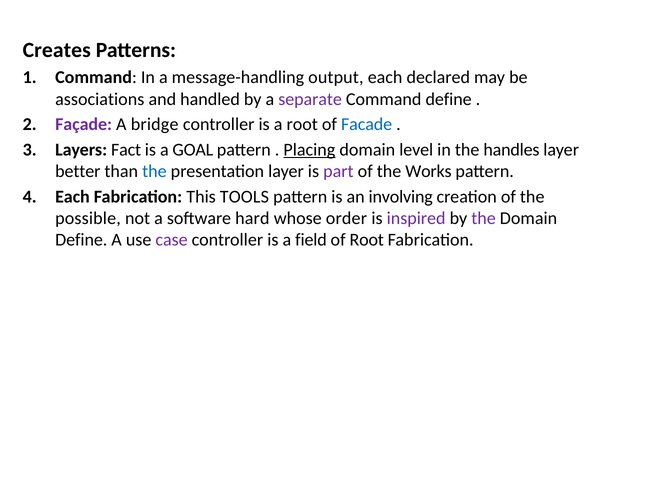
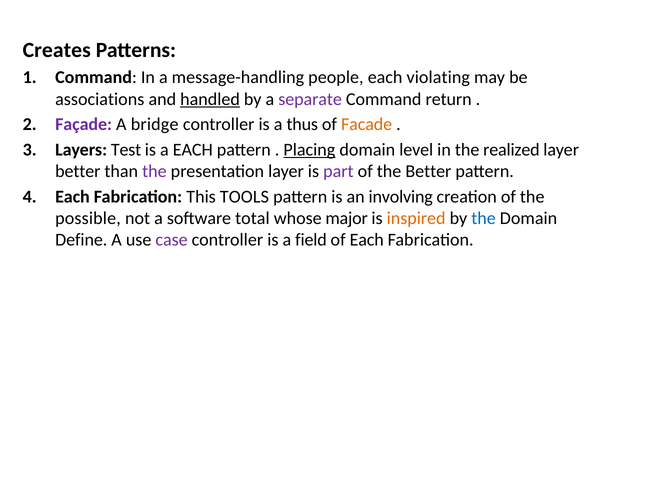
output: output -> people
declared: declared -> violating
handled underline: none -> present
Command define: define -> return
a root: root -> thus
Facade colour: blue -> orange
Fact: Fact -> Test
a GOAL: GOAL -> EACH
handles: handles -> realized
the at (154, 171) colour: blue -> purple
the Works: Works -> Better
hard: hard -> total
order: order -> major
inspired colour: purple -> orange
the at (484, 218) colour: purple -> blue
of Root: Root -> Each
